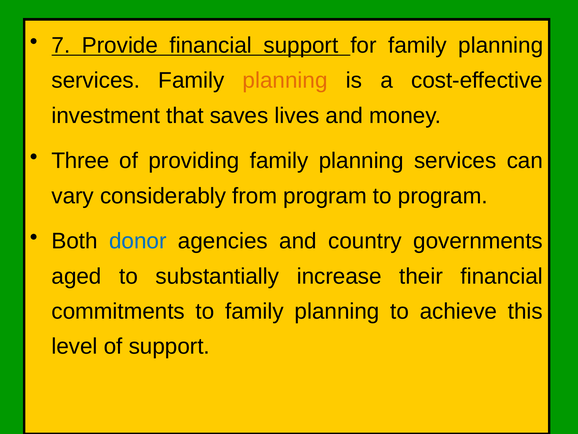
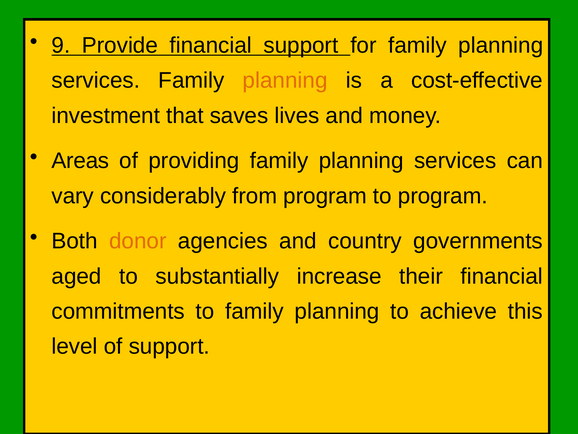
7: 7 -> 9
Three: Three -> Areas
donor colour: blue -> orange
